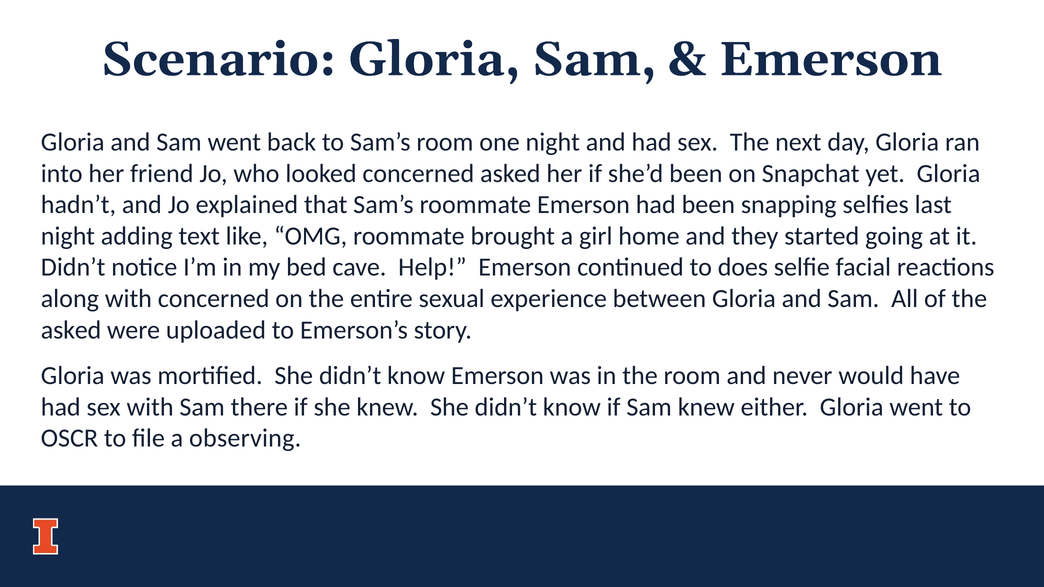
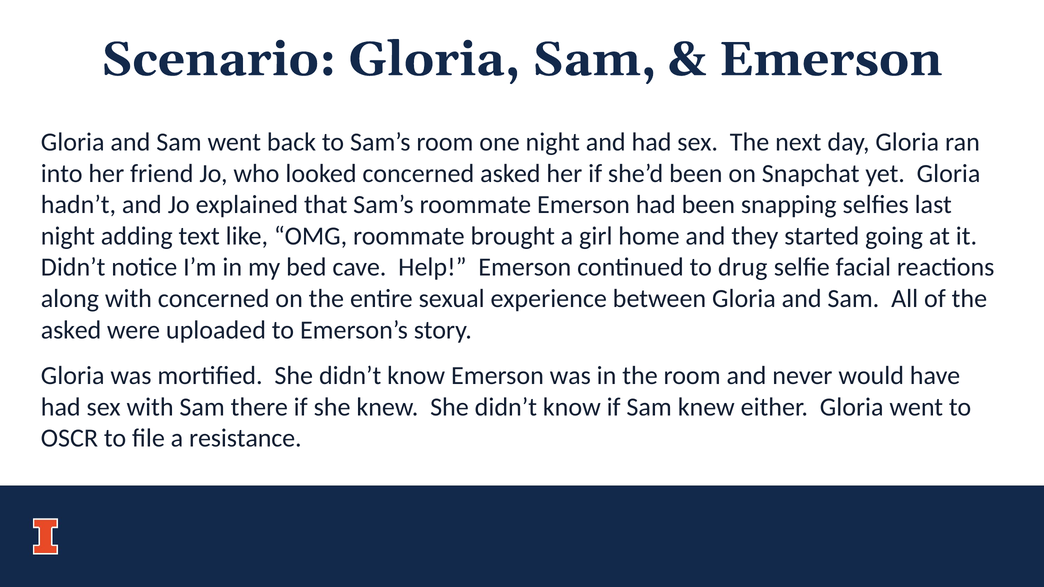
does: does -> drug
observing: observing -> resistance
